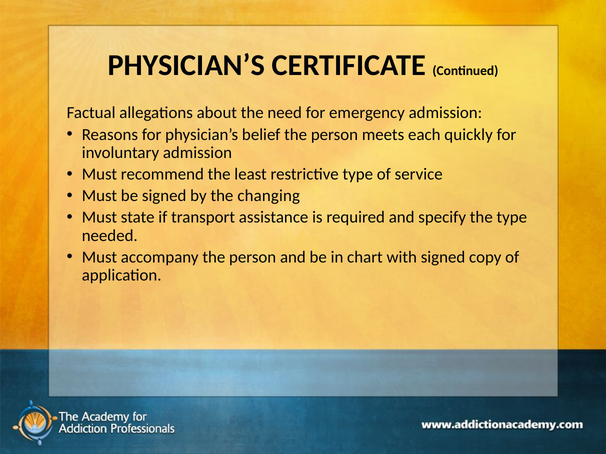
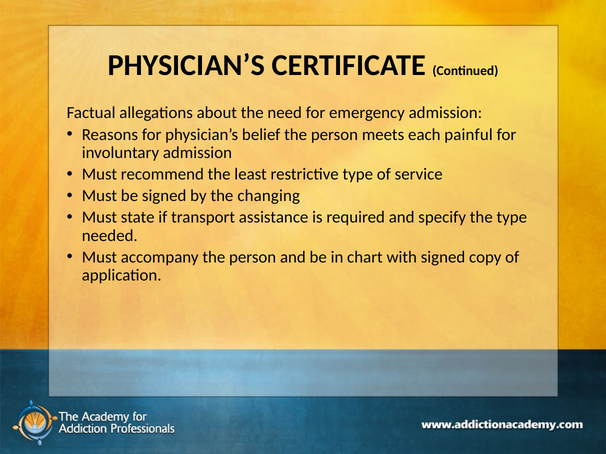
quickly: quickly -> painful
